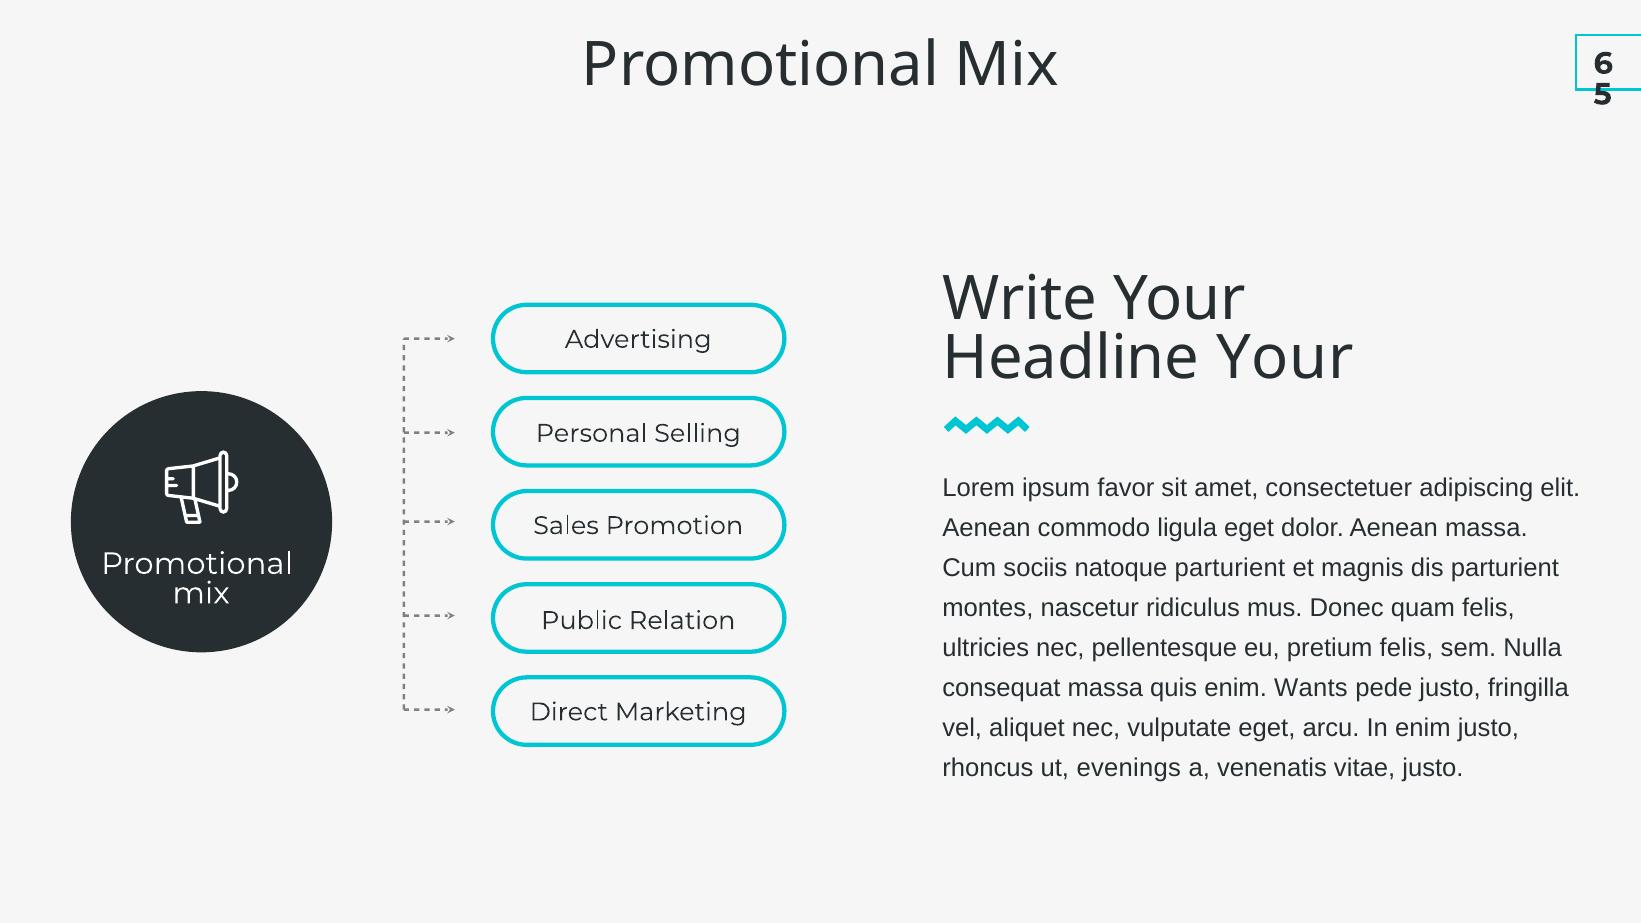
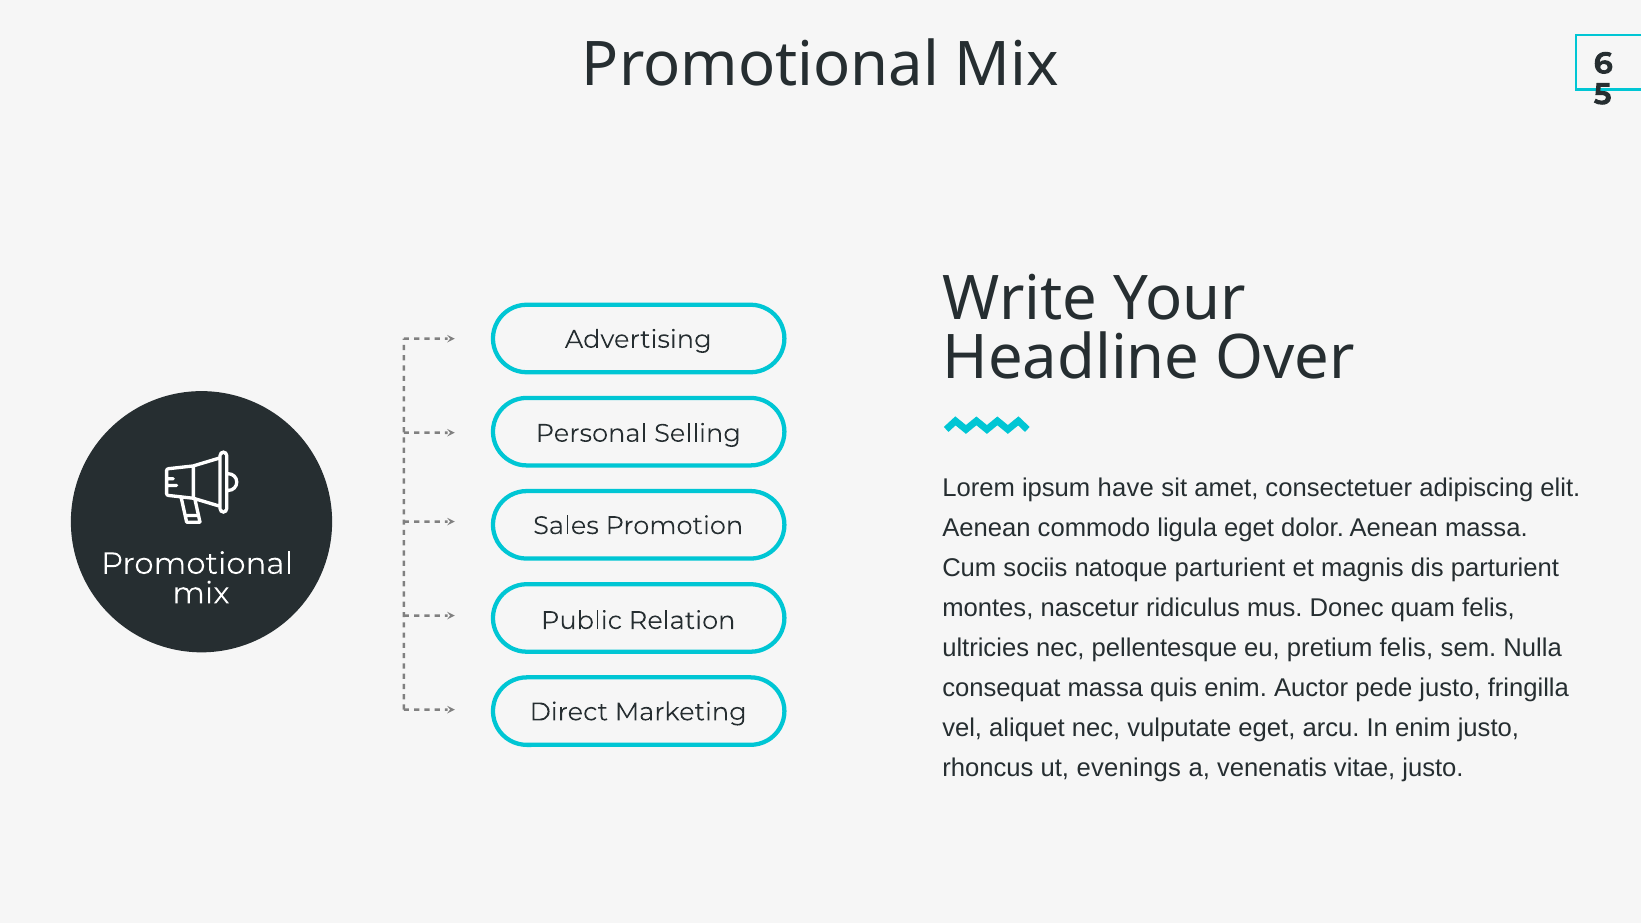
Headline Your: Your -> Over
favor: favor -> have
Wants: Wants -> Auctor
